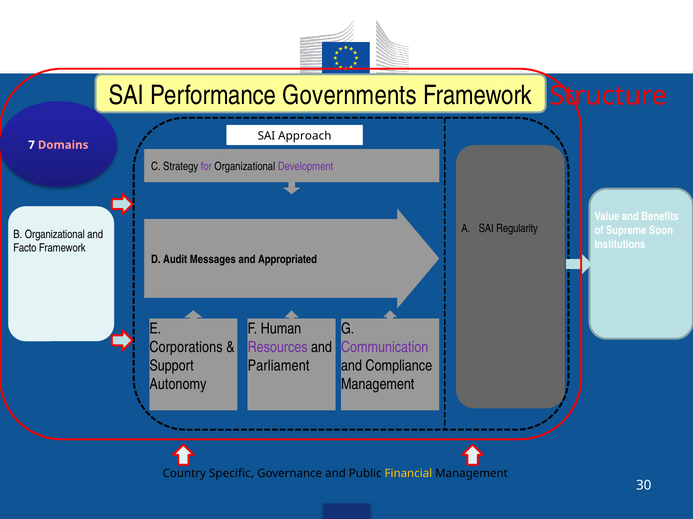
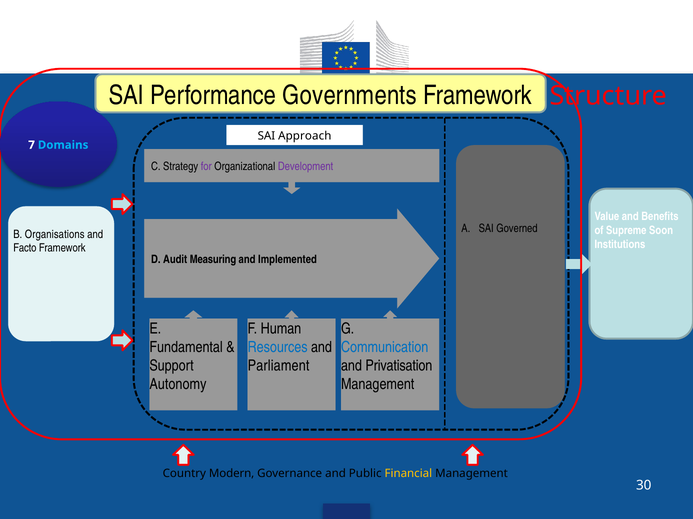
Domains colour: pink -> light blue
Regularity: Regularity -> Governed
B Organizational: Organizational -> Organisations
Messages: Messages -> Measuring
Appropriated: Appropriated -> Implemented
Corporations: Corporations -> Fundamental
Resources colour: purple -> blue
Communication colour: purple -> blue
Compliance: Compliance -> Privatisation
Specific: Specific -> Modern
